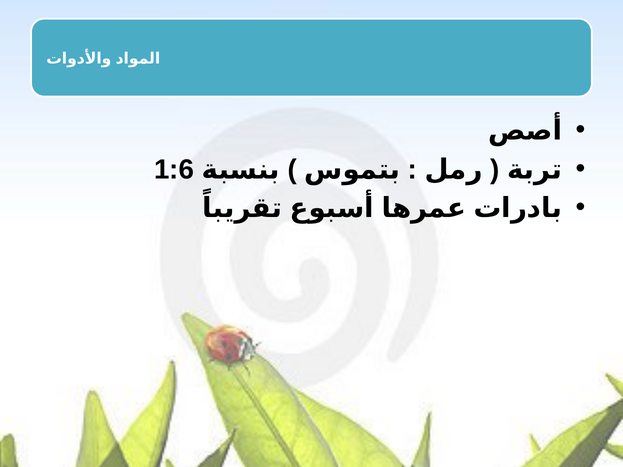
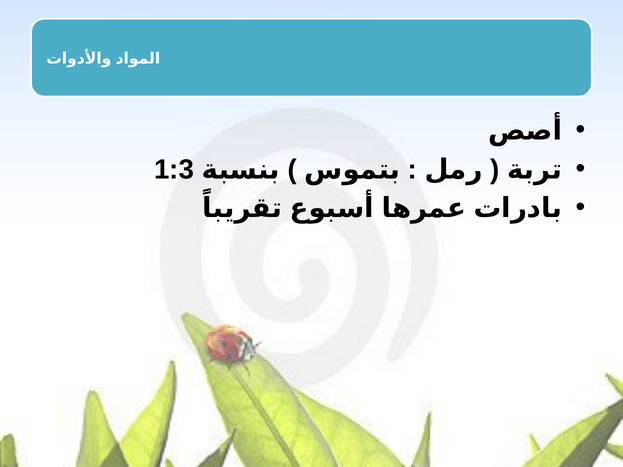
1:6: 1:6 -> 1:3
